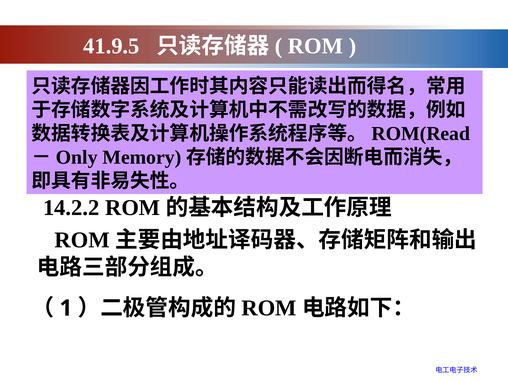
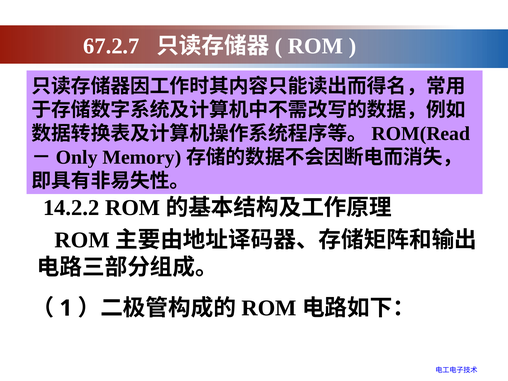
41.9.5: 41.9.5 -> 67.2.7
